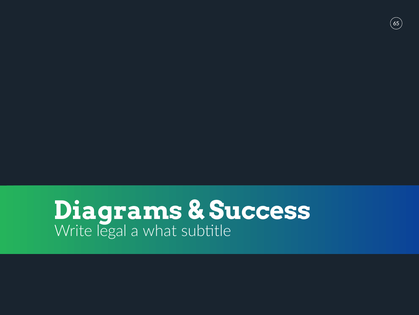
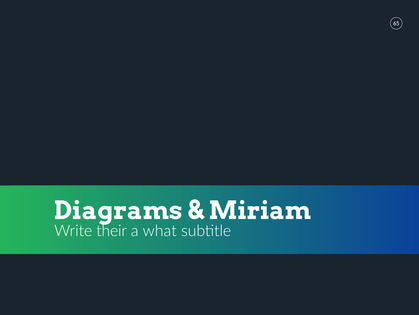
Success: Success -> Miriam
legal: legal -> their
